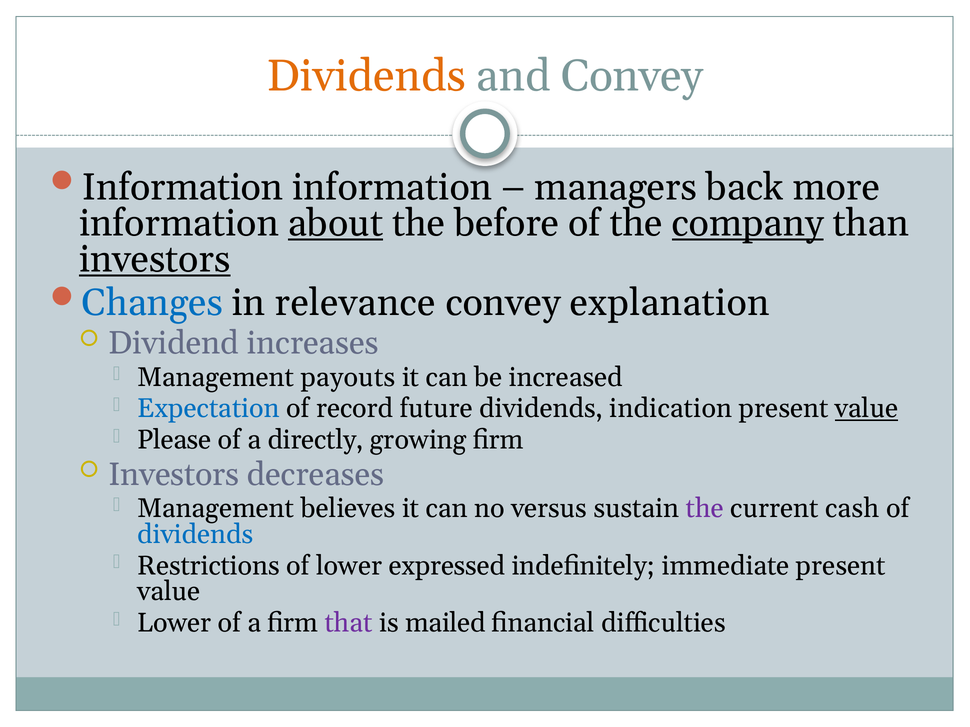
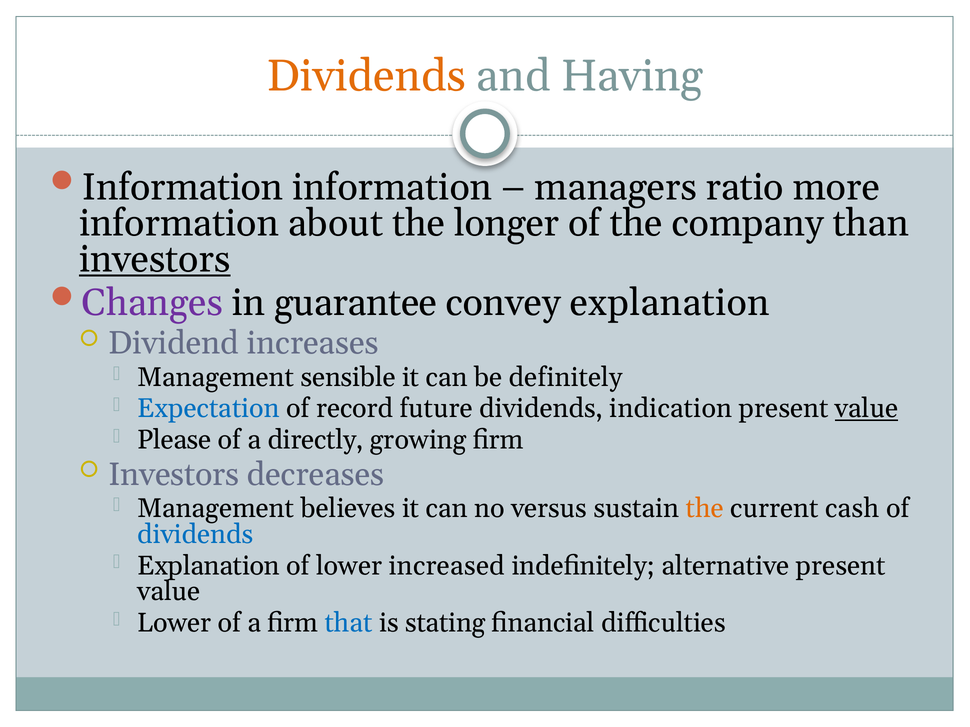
and Convey: Convey -> Having
back: back -> ratio
about underline: present -> none
before: before -> longer
company underline: present -> none
Changes colour: blue -> purple
relevance: relevance -> guarantee
payouts: payouts -> sensible
increased: increased -> definitely
the at (705, 509) colour: purple -> orange
Restrictions at (208, 566): Restrictions -> Explanation
expressed: expressed -> increased
immediate: immediate -> alternative
that colour: purple -> blue
mailed: mailed -> stating
